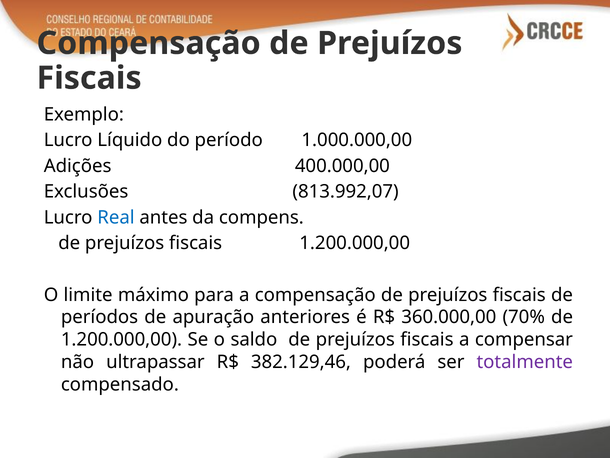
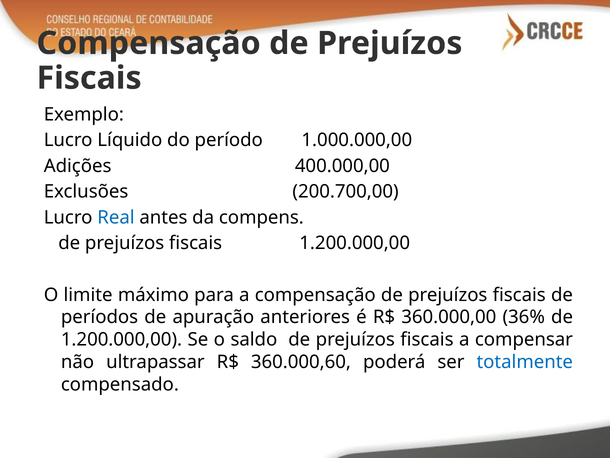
813.992,07: 813.992,07 -> 200.700,00
70%: 70% -> 36%
382.129,46: 382.129,46 -> 360.000,60
totalmente colour: purple -> blue
